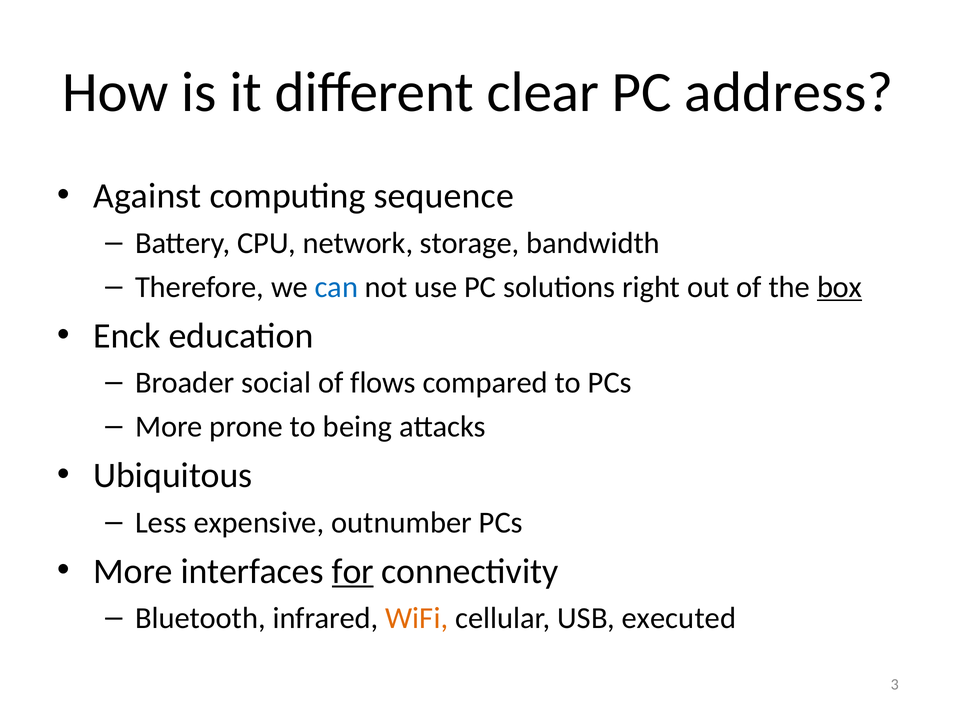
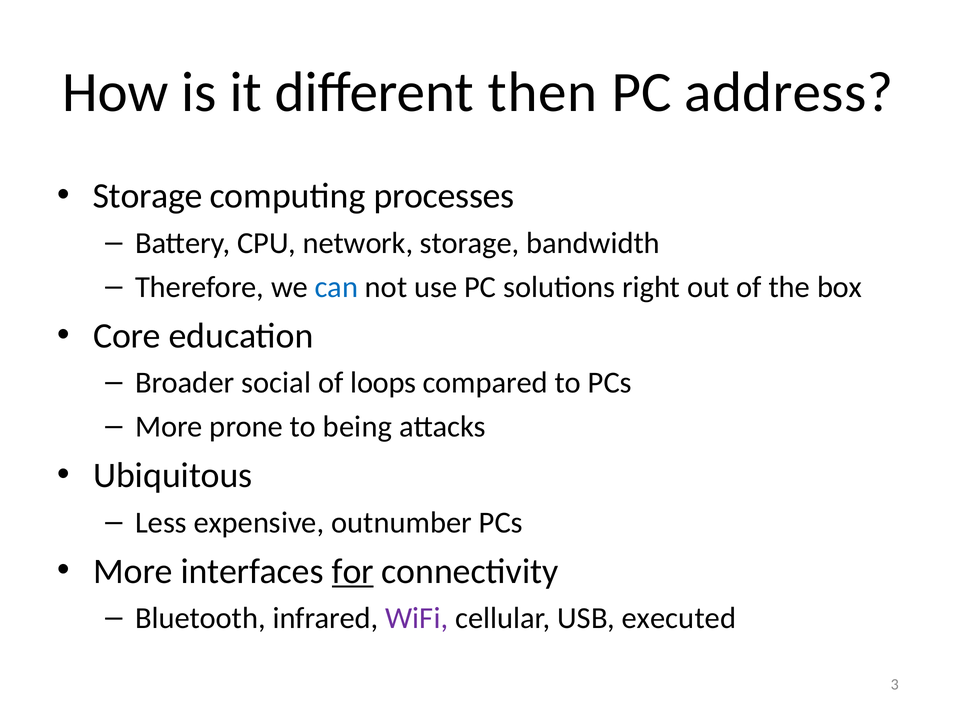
clear: clear -> then
Against at (147, 196): Against -> Storage
sequence: sequence -> processes
box underline: present -> none
Enck: Enck -> Core
flows: flows -> loops
WiFi colour: orange -> purple
